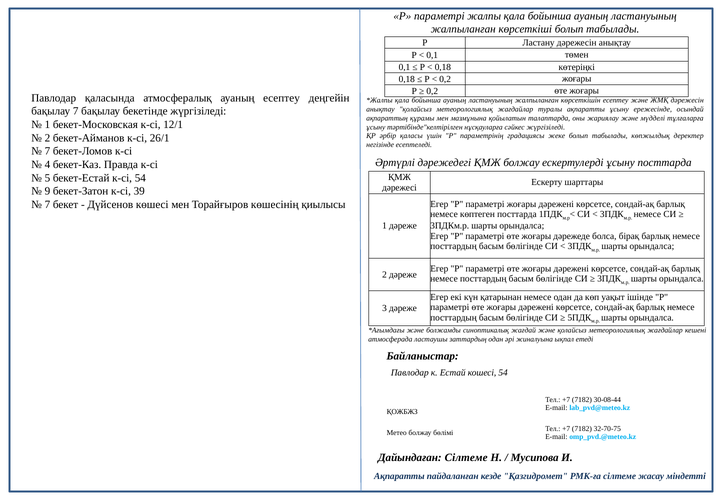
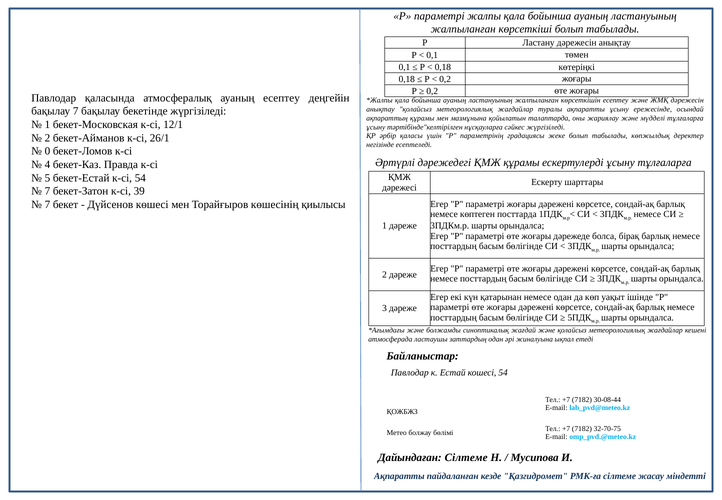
7 at (47, 151): 7 -> 0
ҚМЖ болжау: болжау -> құрамы
ұсыну посттарда: посттарда -> тұлғаларға
9 at (47, 191): 9 -> 7
